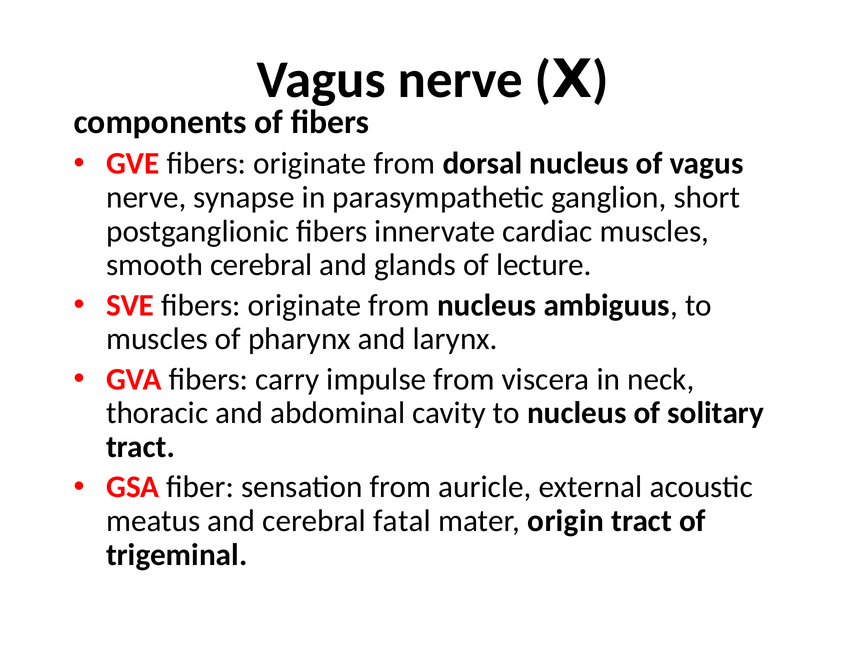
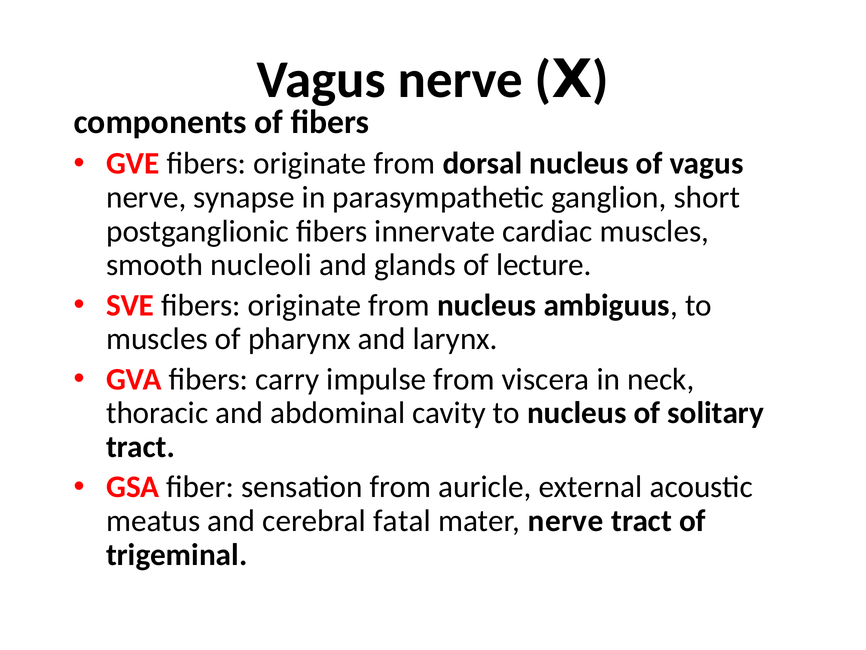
smooth cerebral: cerebral -> nucleoli
mater origin: origin -> nerve
